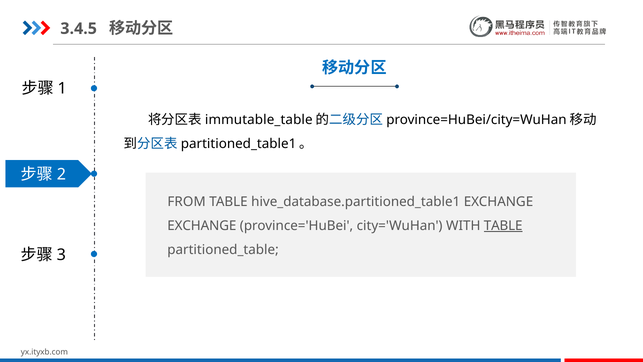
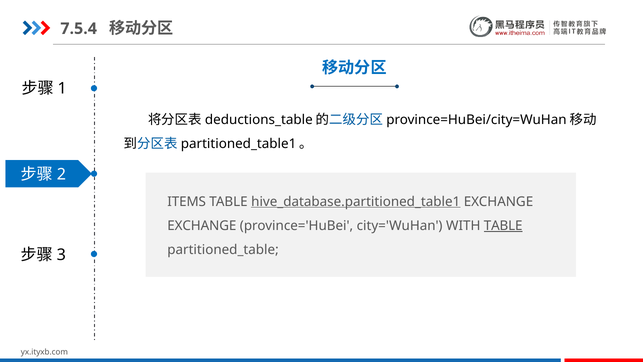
3.4.5: 3.4.5 -> 7.5.4
immutable_table: immutable_table -> deductions_table
FROM: FROM -> ITEMS
hive_database.partitioned_table1 underline: none -> present
